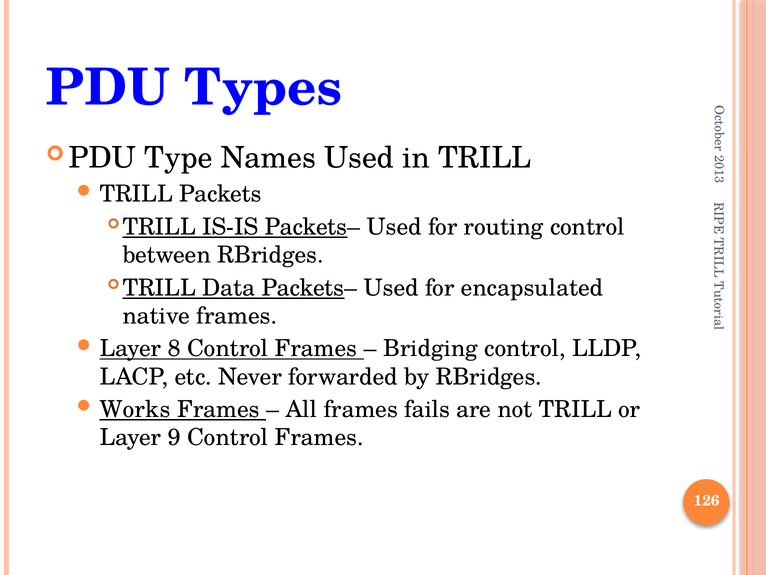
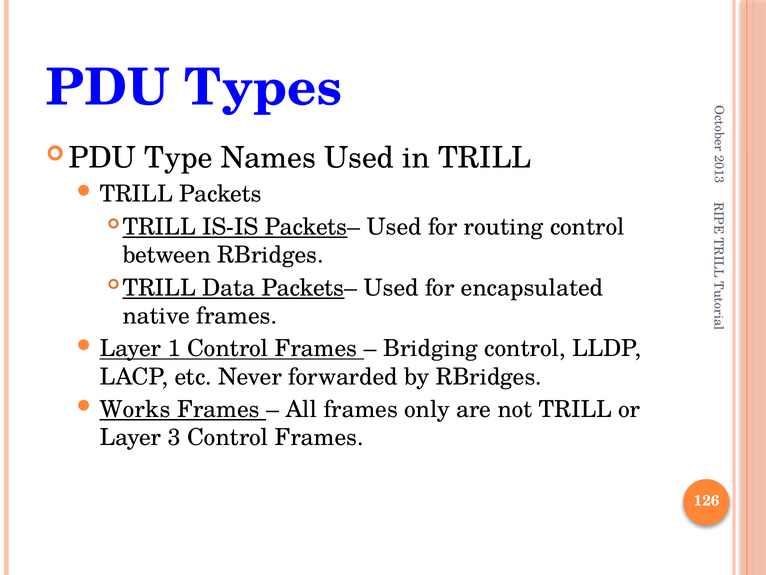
Layer 8: 8 -> 1
fails: fails -> only
Layer 9: 9 -> 3
